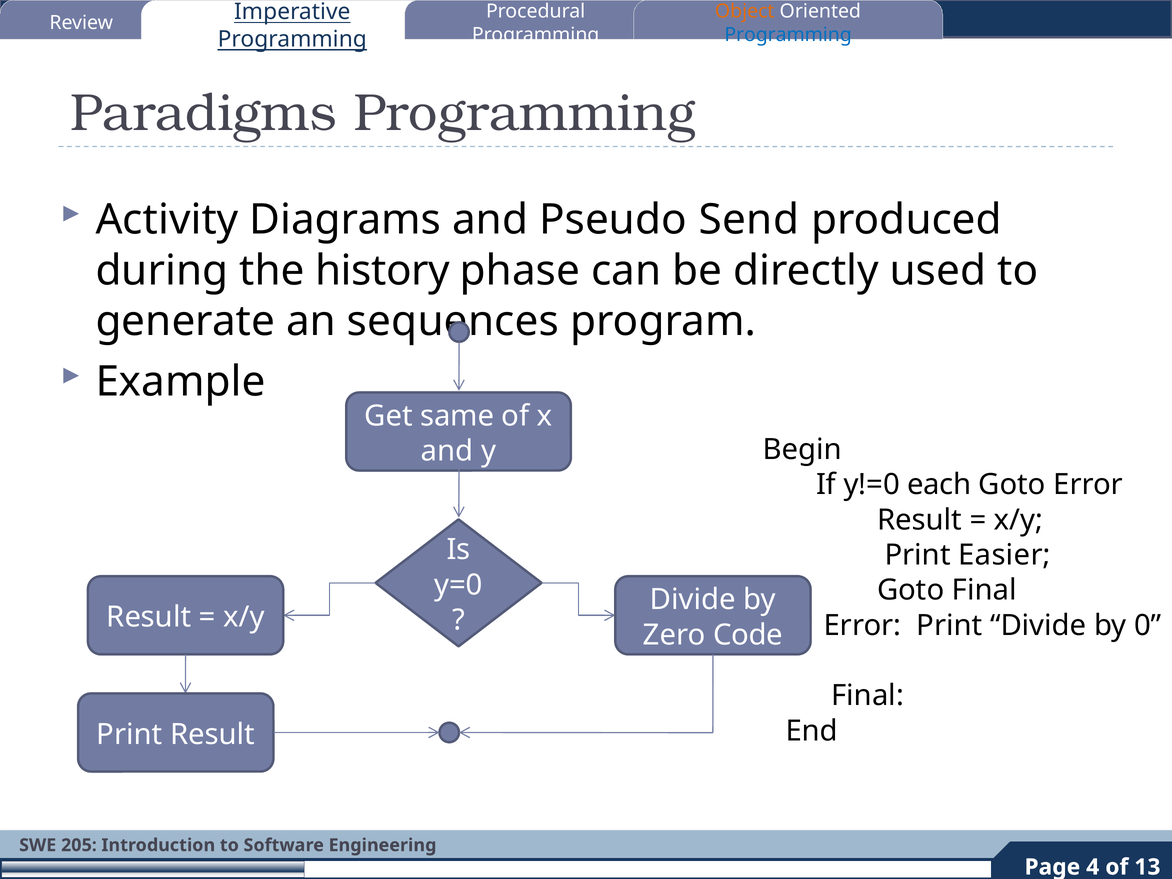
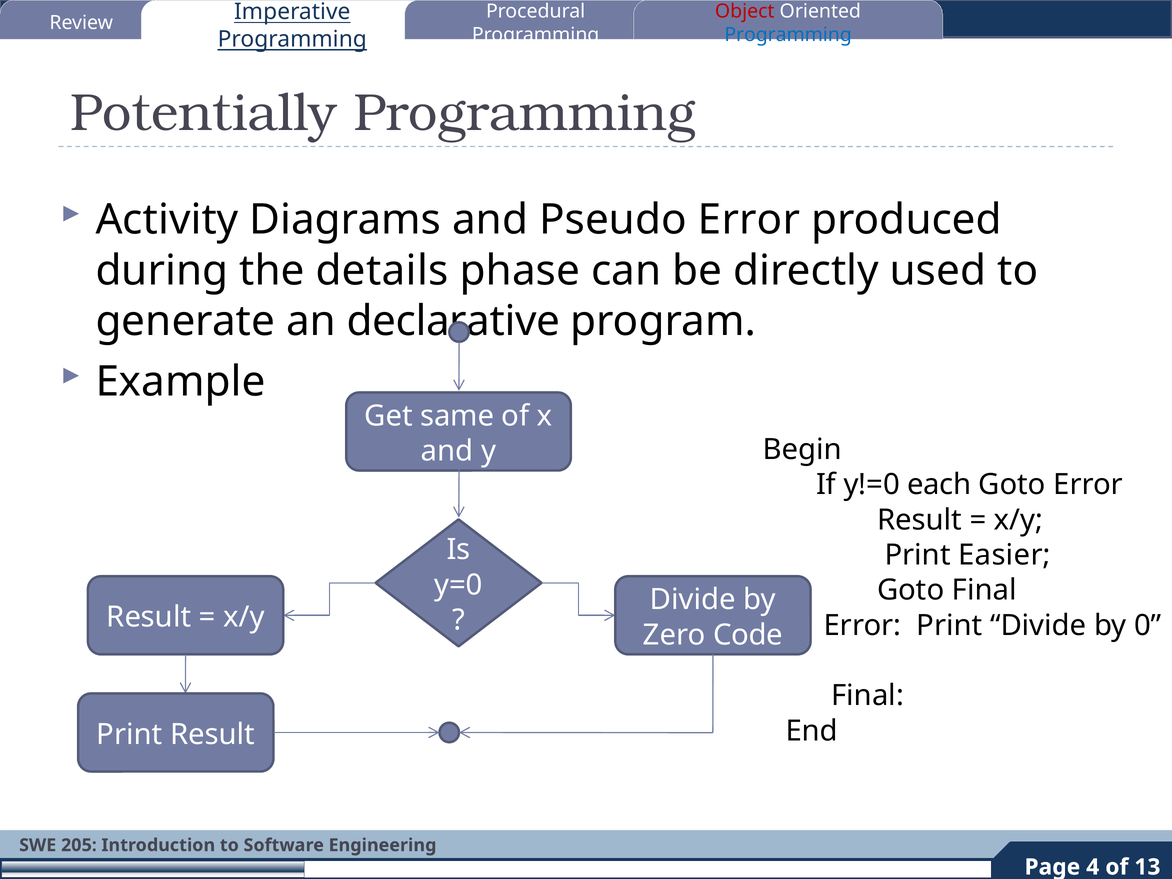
Object colour: orange -> red
Paradigms: Paradigms -> Potentially
Pseudo Send: Send -> Error
history: history -> details
sequences: sequences -> declarative
